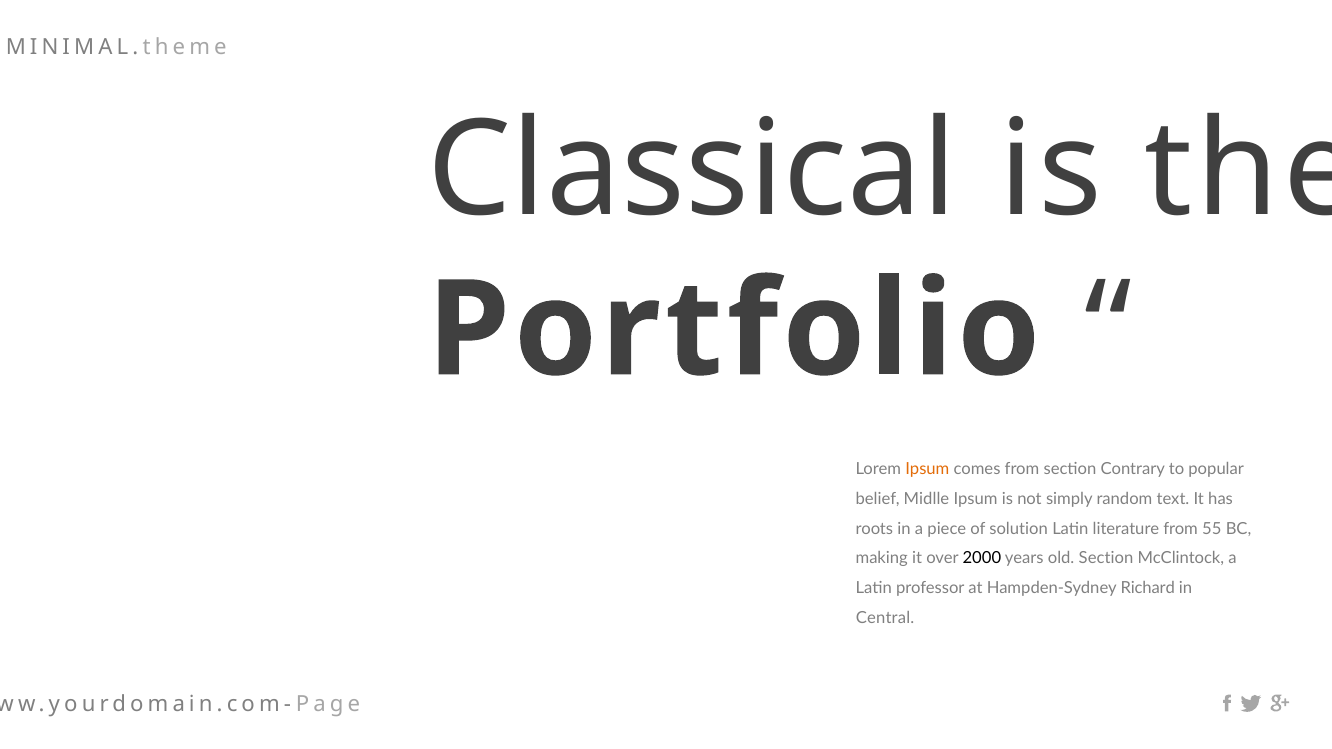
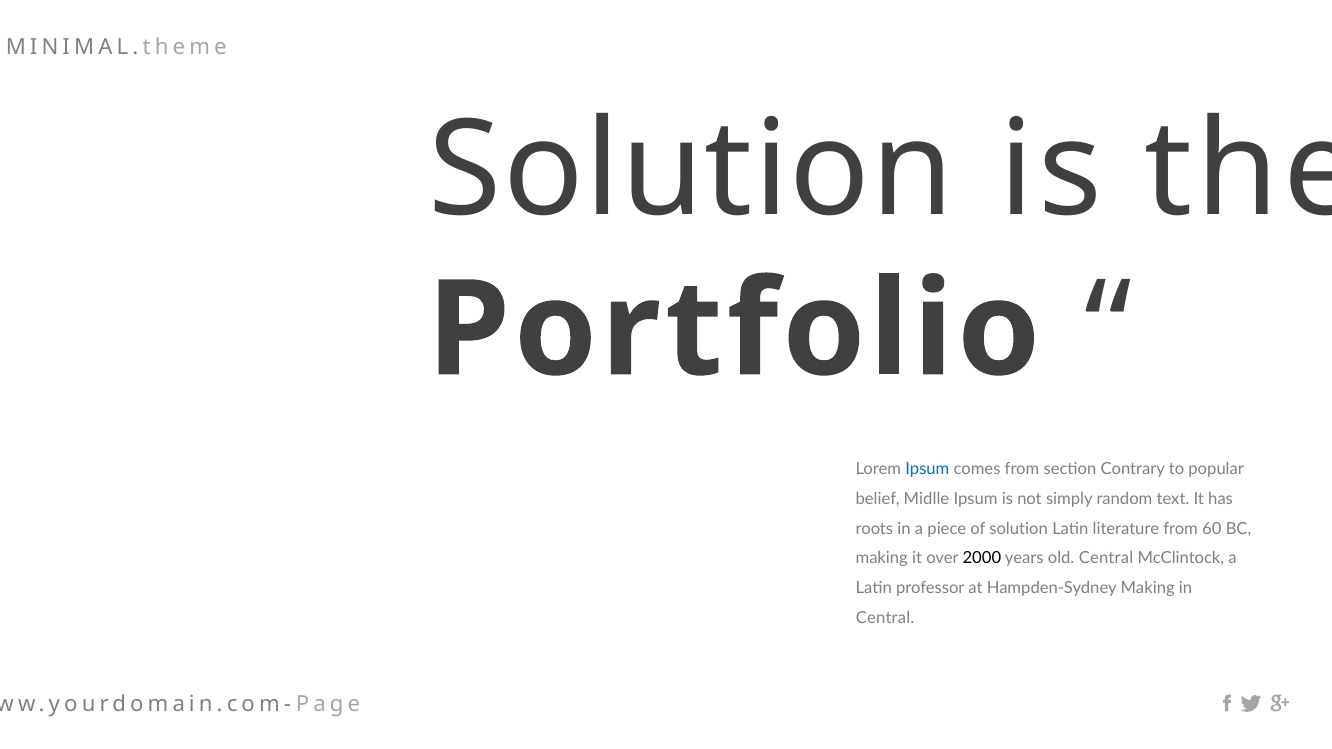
Classical at (692, 171): Classical -> Solution
Ipsum at (927, 469) colour: orange -> blue
55: 55 -> 60
old Section: Section -> Central
Hampden-Sydney Richard: Richard -> Making
